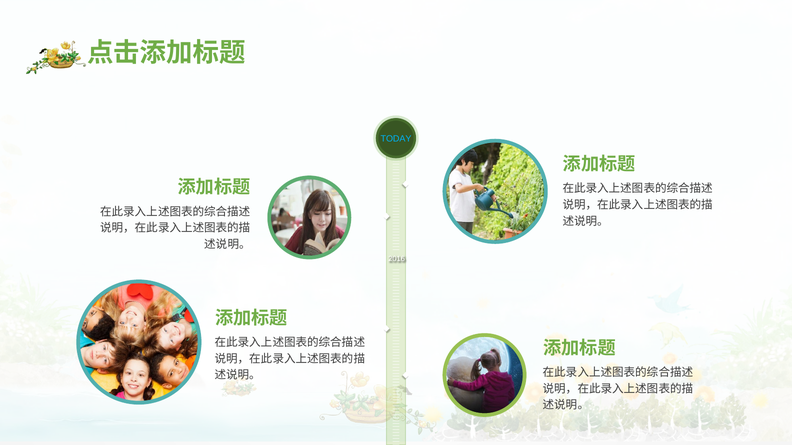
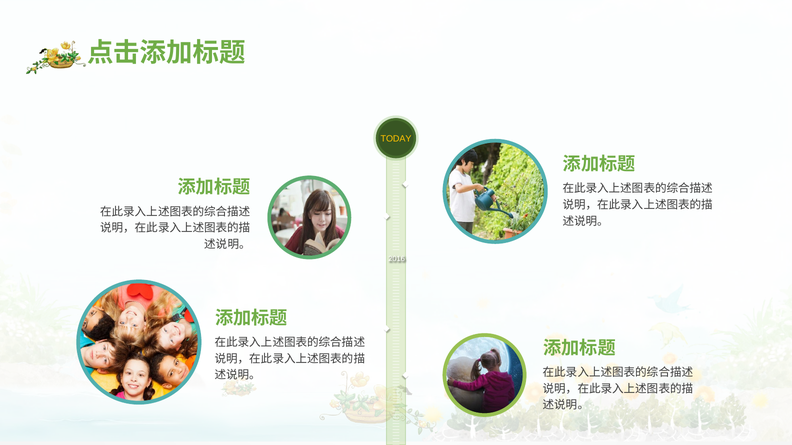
TODAY colour: light blue -> yellow
